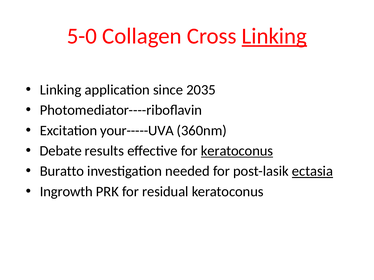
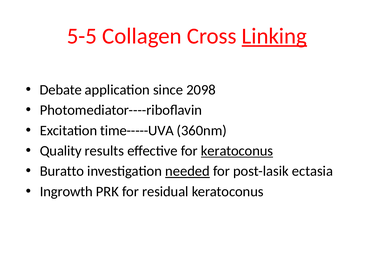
5-0: 5-0 -> 5-5
Linking at (61, 90): Linking -> Debate
2035: 2035 -> 2098
your-----UVA: your-----UVA -> time-----UVA
Debate: Debate -> Quality
needed underline: none -> present
ectasia underline: present -> none
